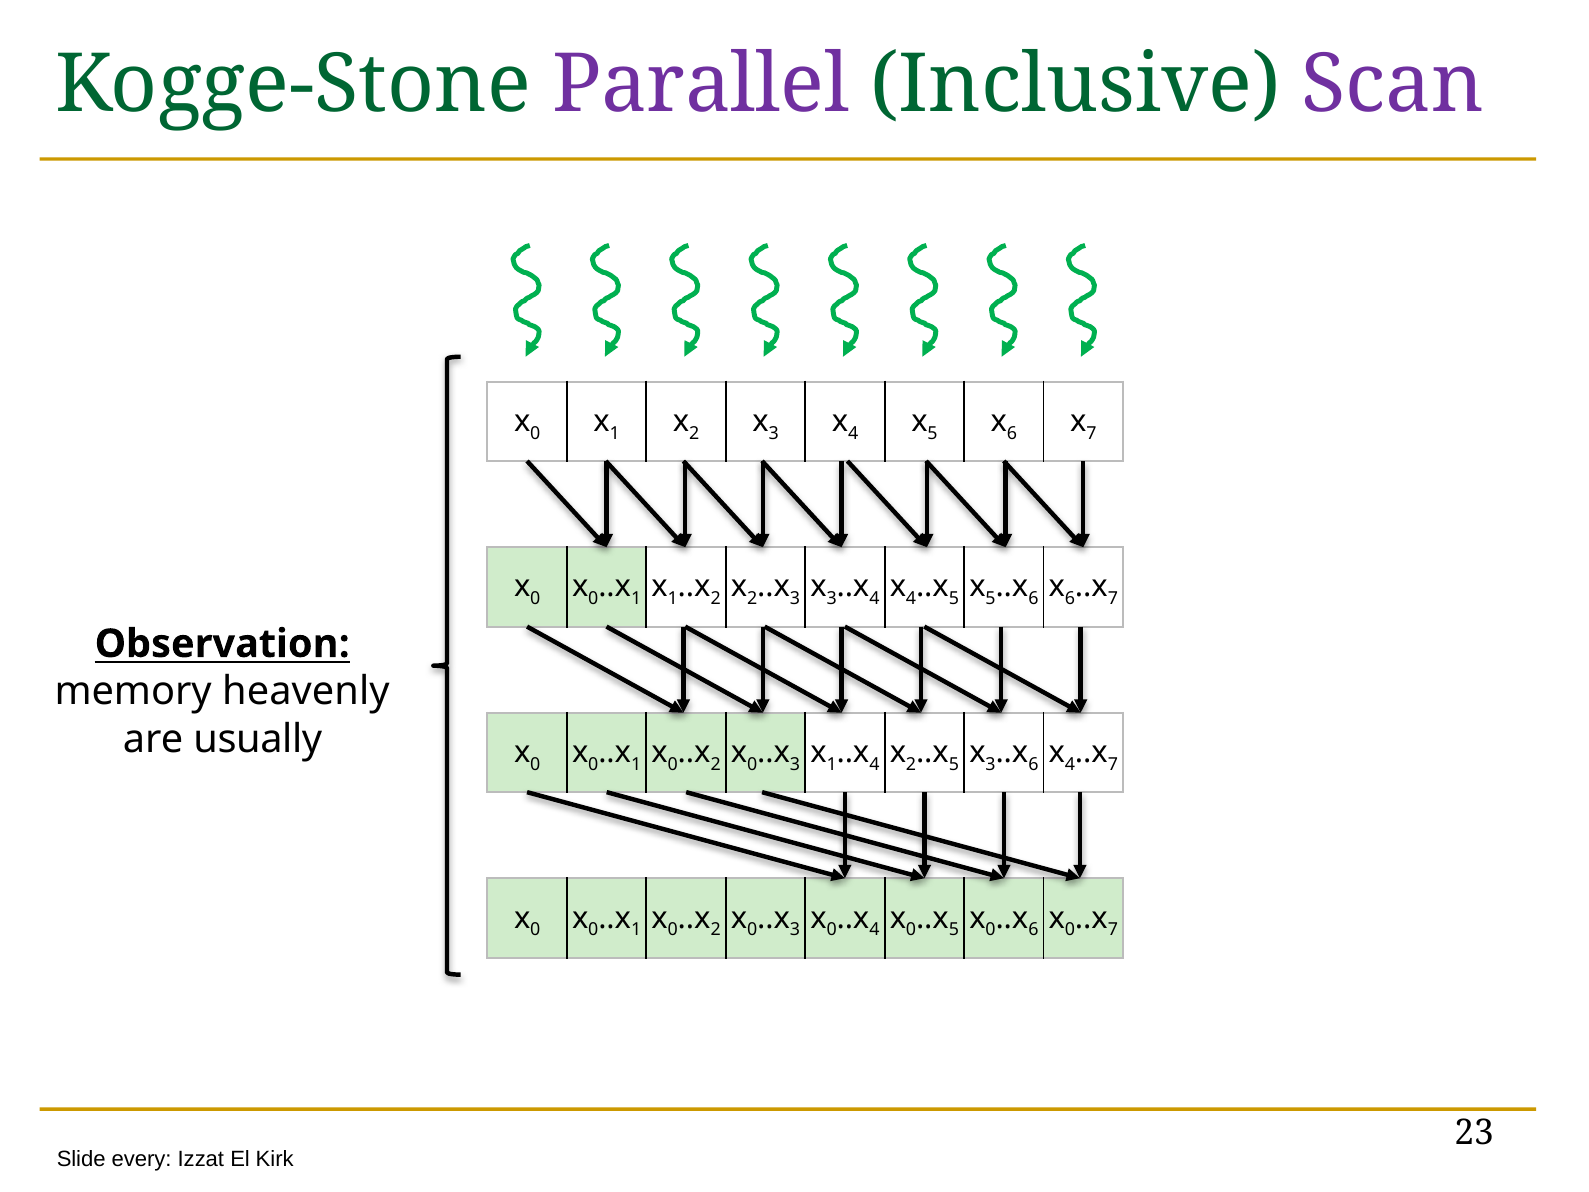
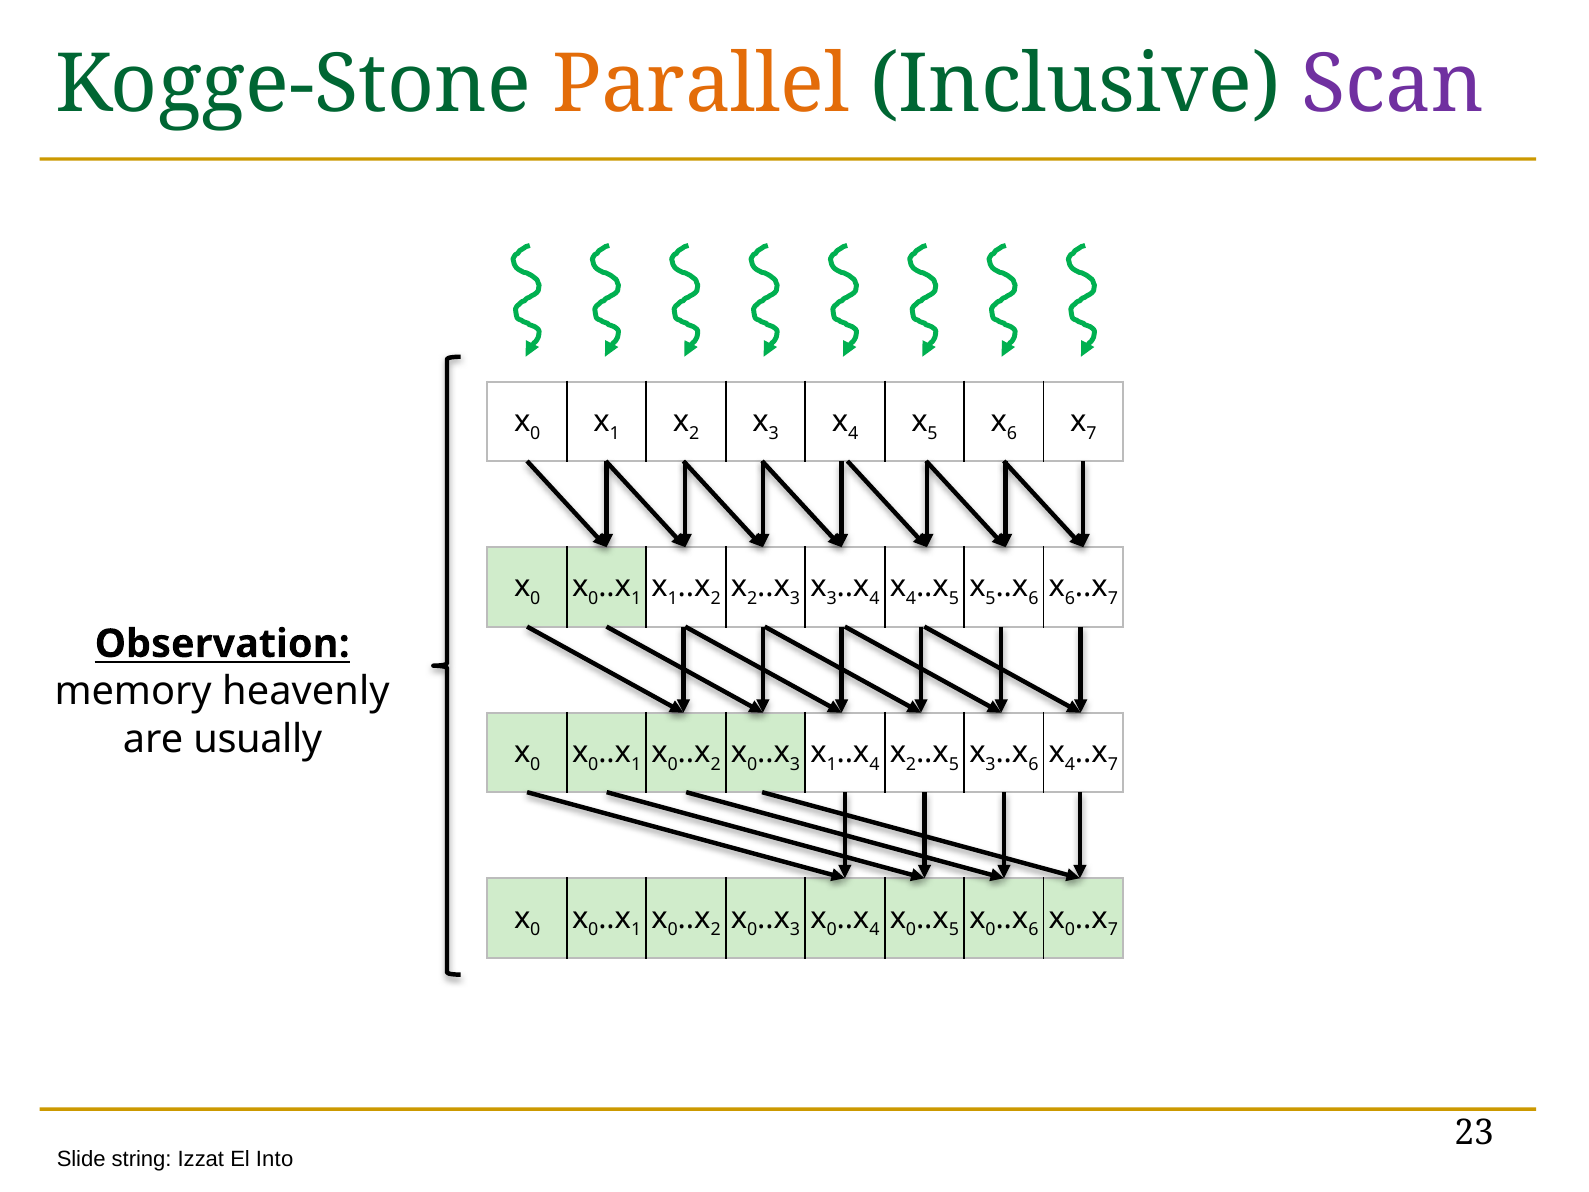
Parallel colour: purple -> orange
every: every -> string
Kirk: Kirk -> Into
